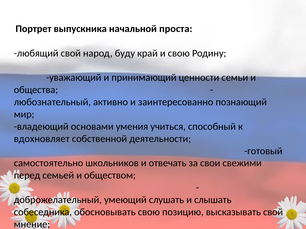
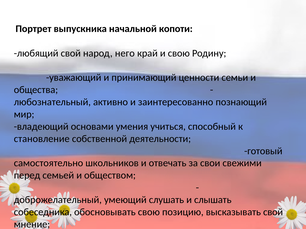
проста: проста -> копоти
буду: буду -> него
вдохновляет: вдохновляет -> становление
